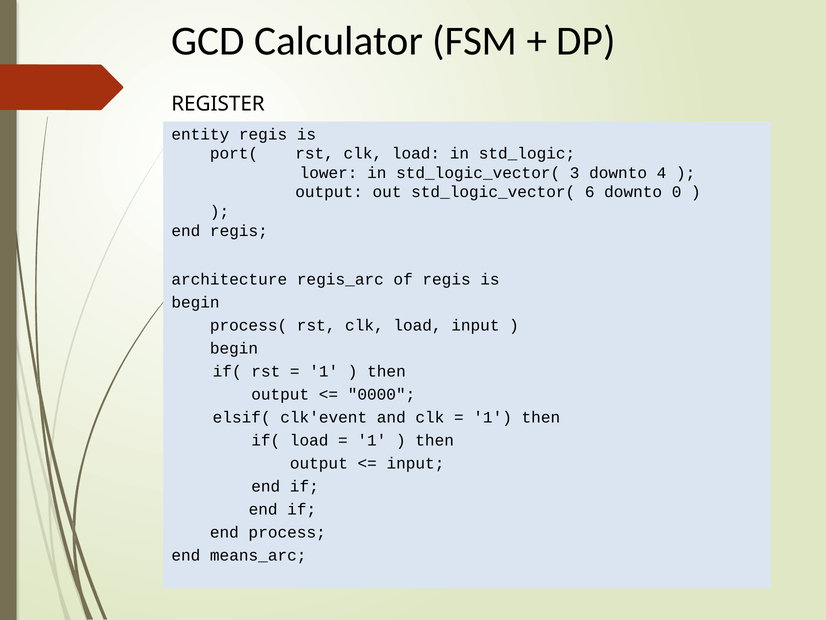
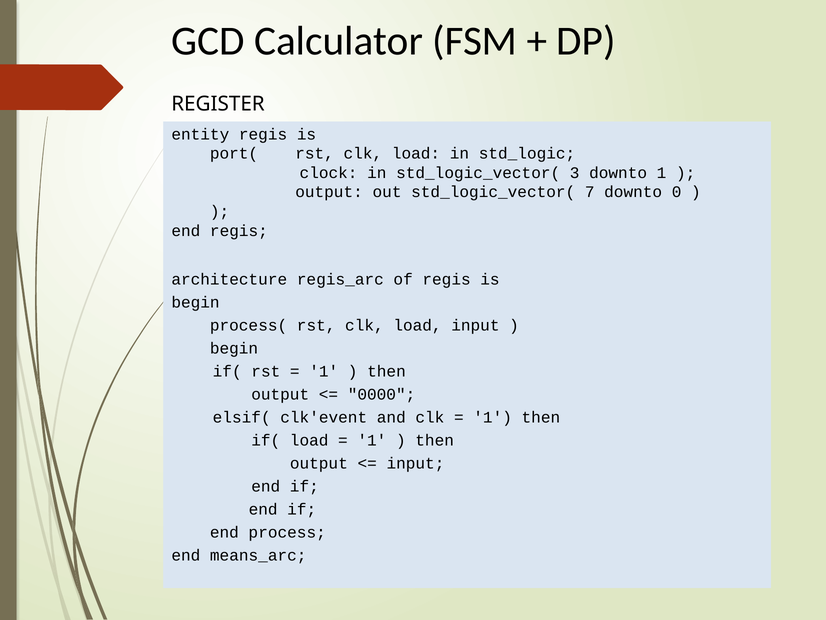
lower: lower -> clock
downto 4: 4 -> 1
6: 6 -> 7
